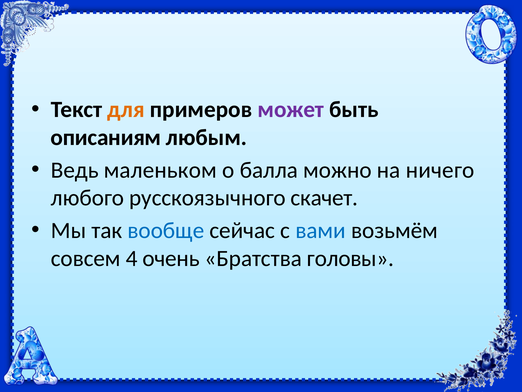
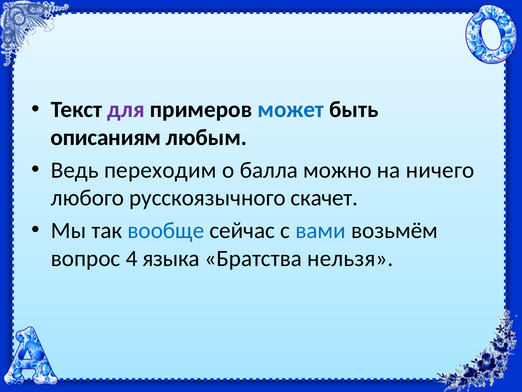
для colour: orange -> purple
может colour: purple -> blue
маленьком: маленьком -> переходим
совсем: совсем -> вопрос
очень: очень -> языка
головы: головы -> нельзя
